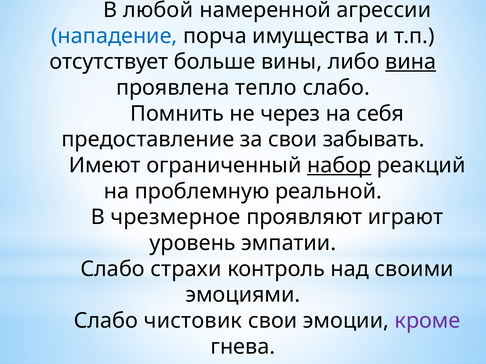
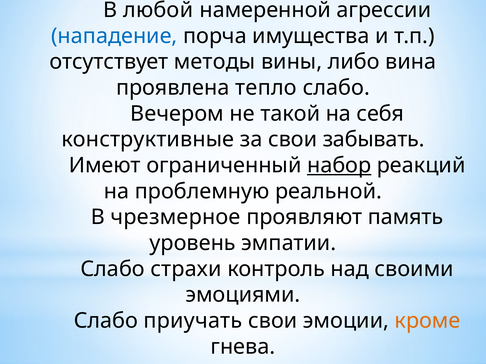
больше: больше -> методы
вина underline: present -> none
Помнить: Помнить -> Вечером
через: через -> такой
предоставление: предоставление -> конструктивные
играют: играют -> память
чистовик: чистовик -> приучать
кроме colour: purple -> orange
